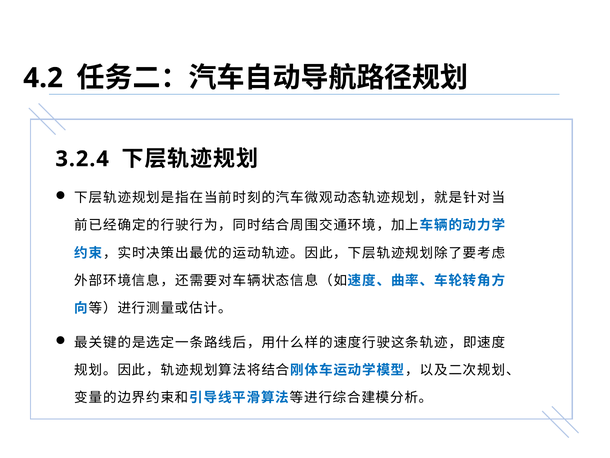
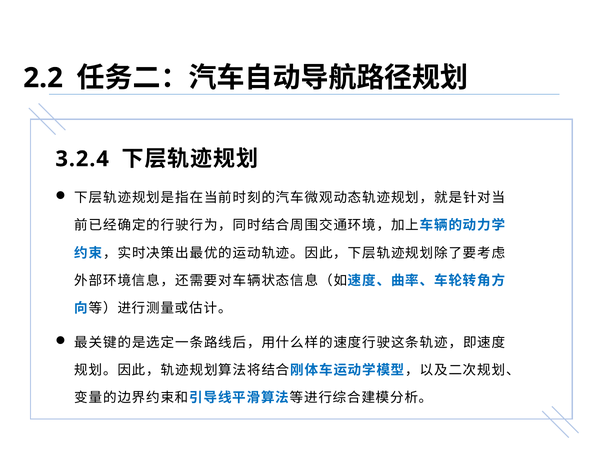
4.2: 4.2 -> 2.2
